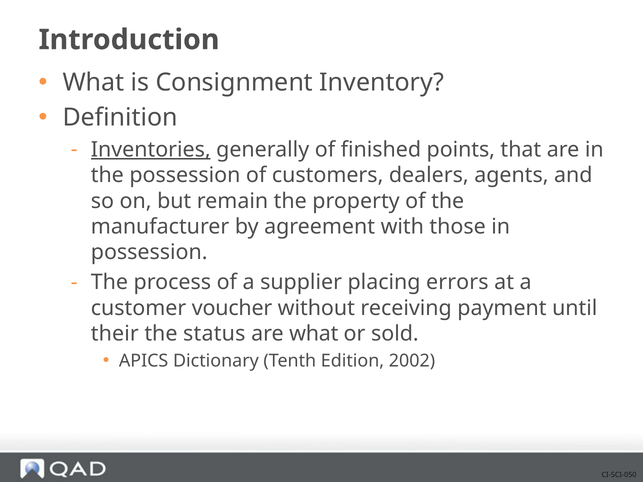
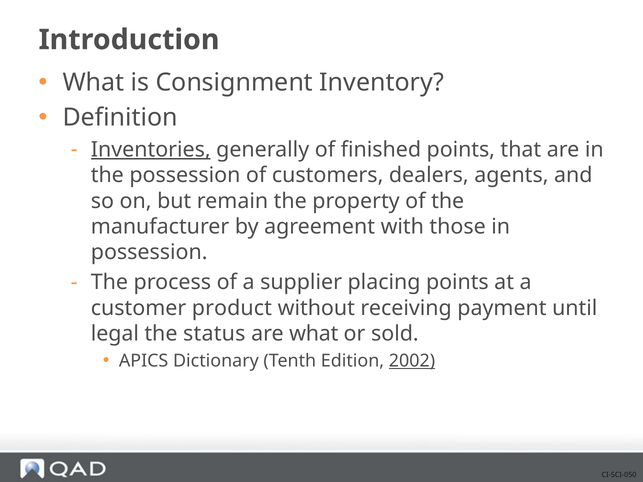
placing errors: errors -> points
voucher: voucher -> product
their: their -> legal
2002 underline: none -> present
